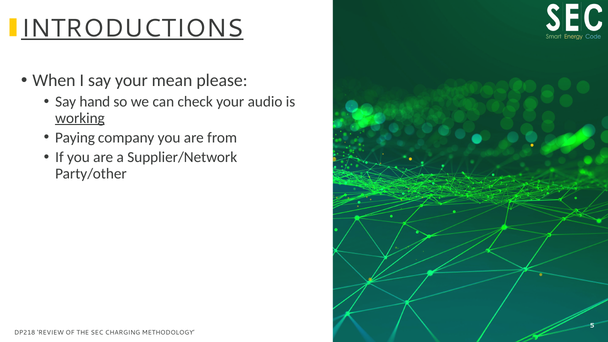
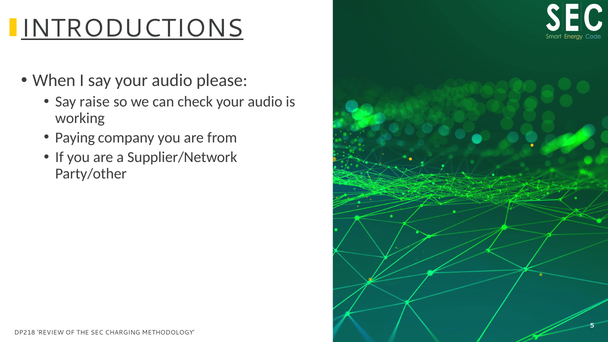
say your mean: mean -> audio
hand: hand -> raise
working underline: present -> none
